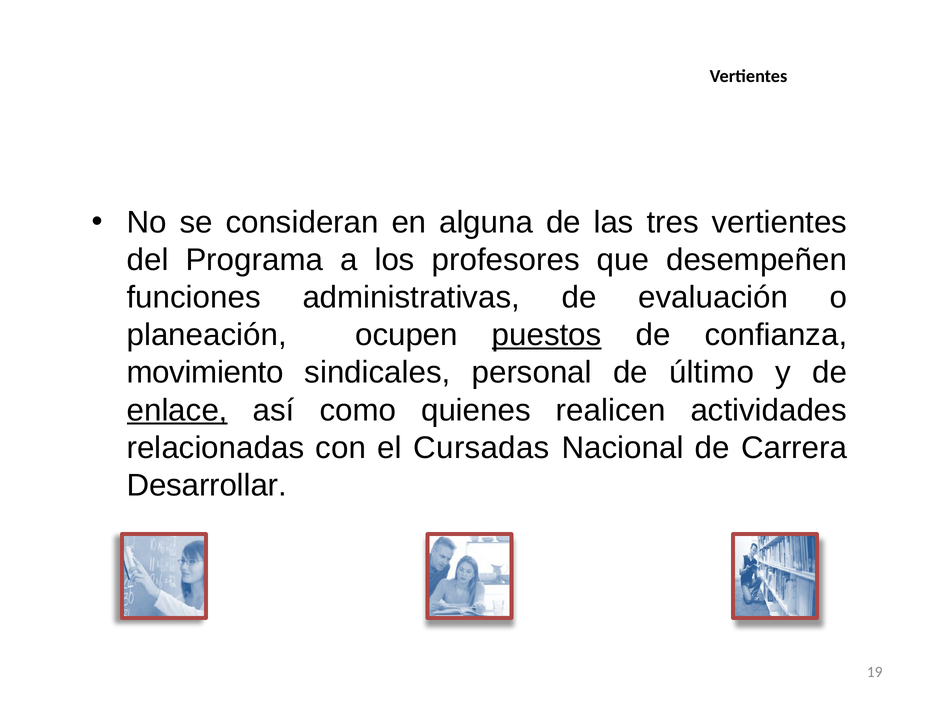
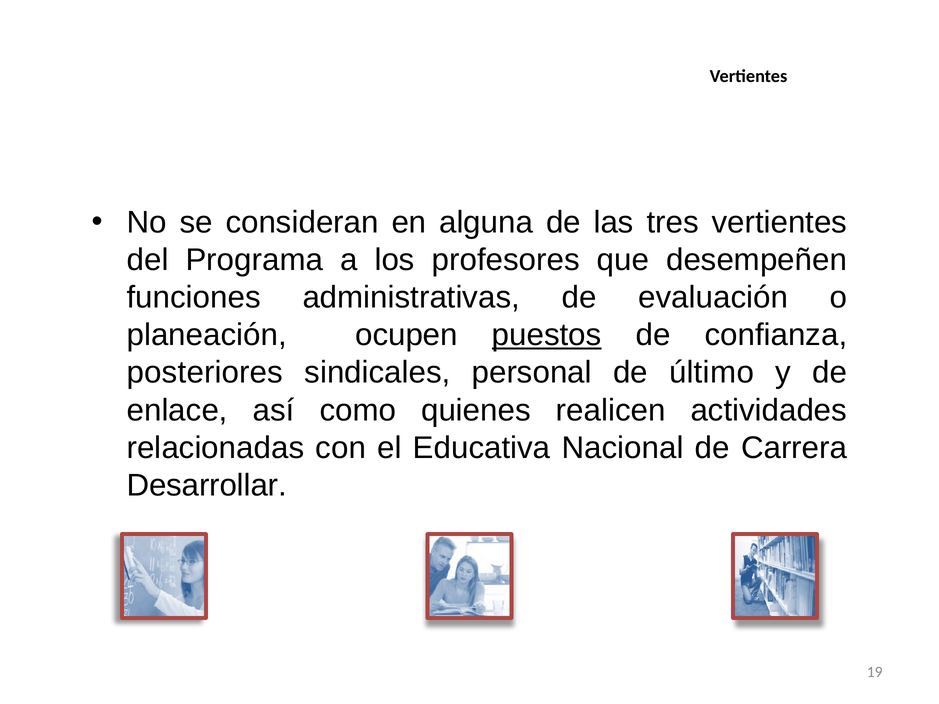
movimiento: movimiento -> posteriores
enlace underline: present -> none
Cursadas: Cursadas -> Educativa
